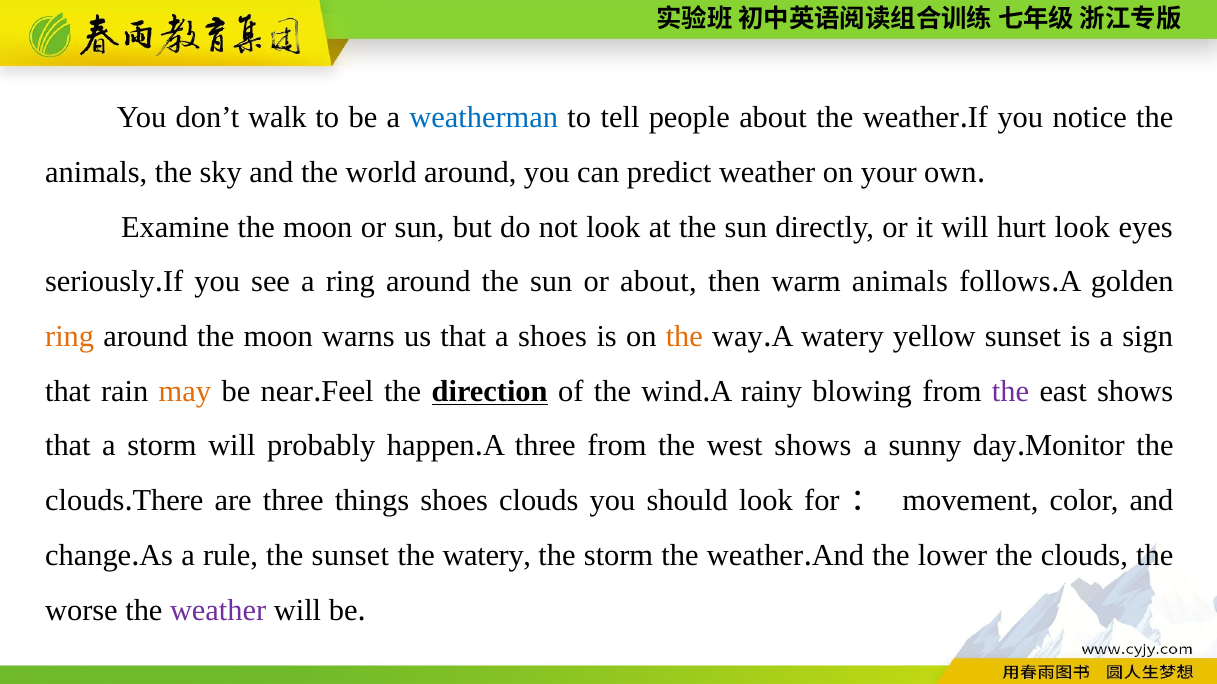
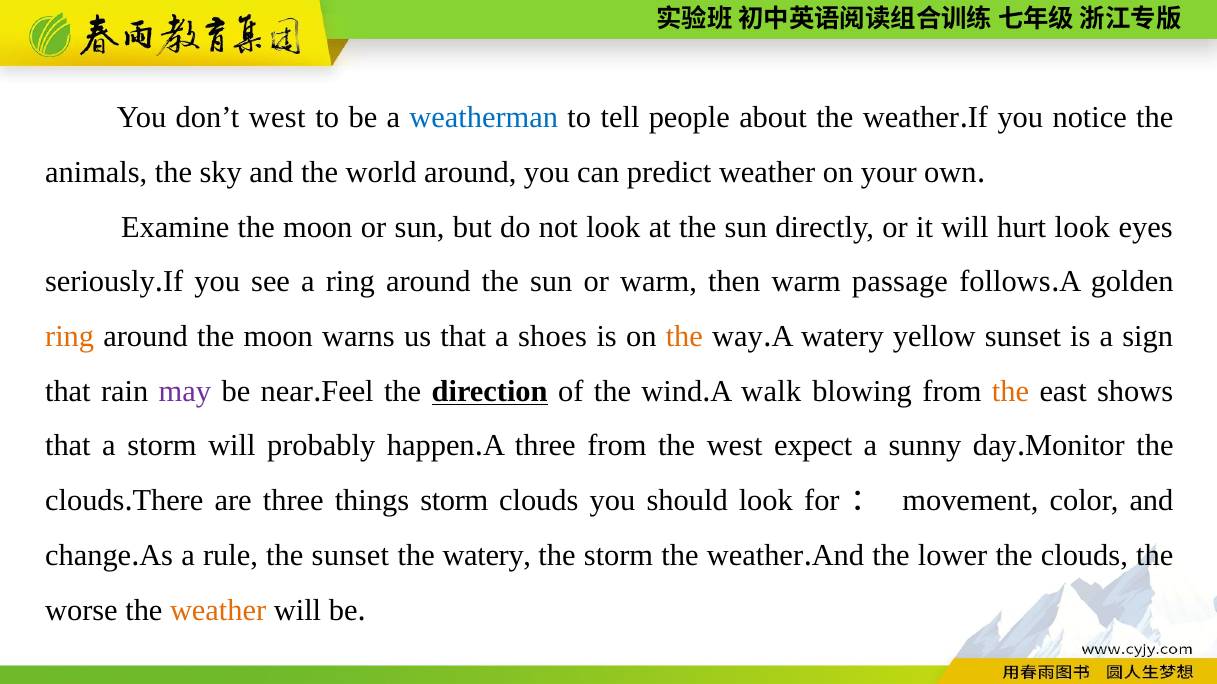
don’t walk: walk -> west
or about: about -> warm
warm animals: animals -> passage
may colour: orange -> purple
rainy: rainy -> walk
the at (1010, 392) colour: purple -> orange
west shows: shows -> expect
things shoes: shoes -> storm
weather at (218, 611) colour: purple -> orange
